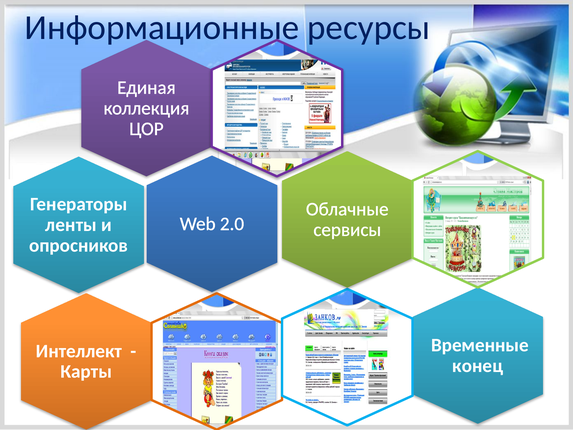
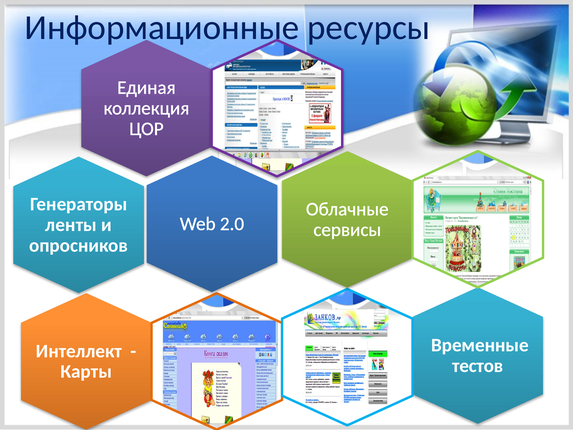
конец: конец -> тестов
